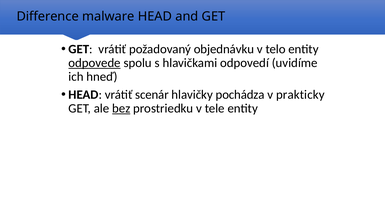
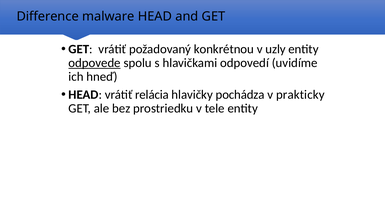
objednávku: objednávku -> konkrétnou
telo: telo -> uzly
scenár: scenár -> relácia
bez underline: present -> none
